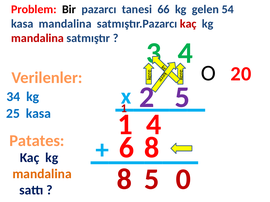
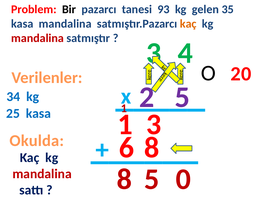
66: 66 -> 93
54: 54 -> 35
kaç at (188, 24) colour: red -> orange
1 4: 4 -> 3
Patates: Patates -> Okulda
mandalina at (42, 174) colour: orange -> red
